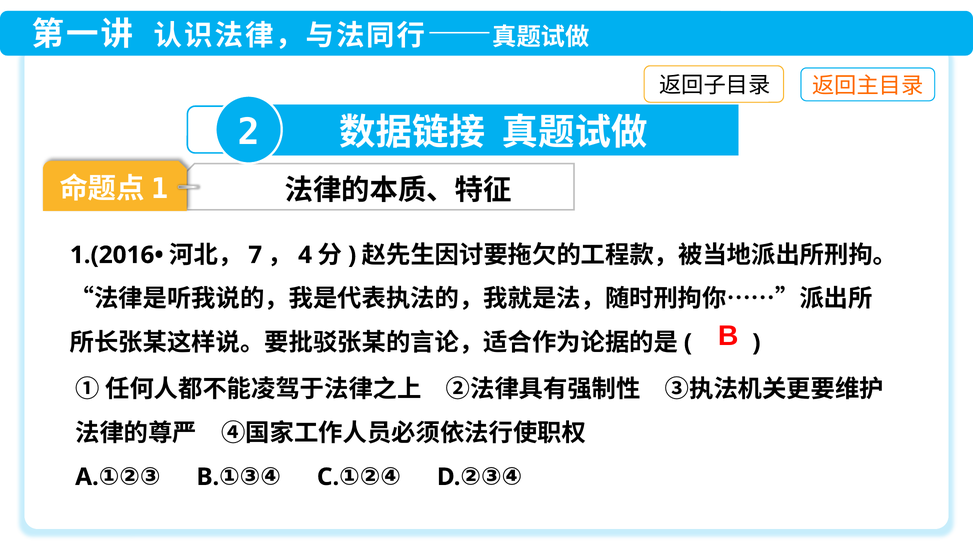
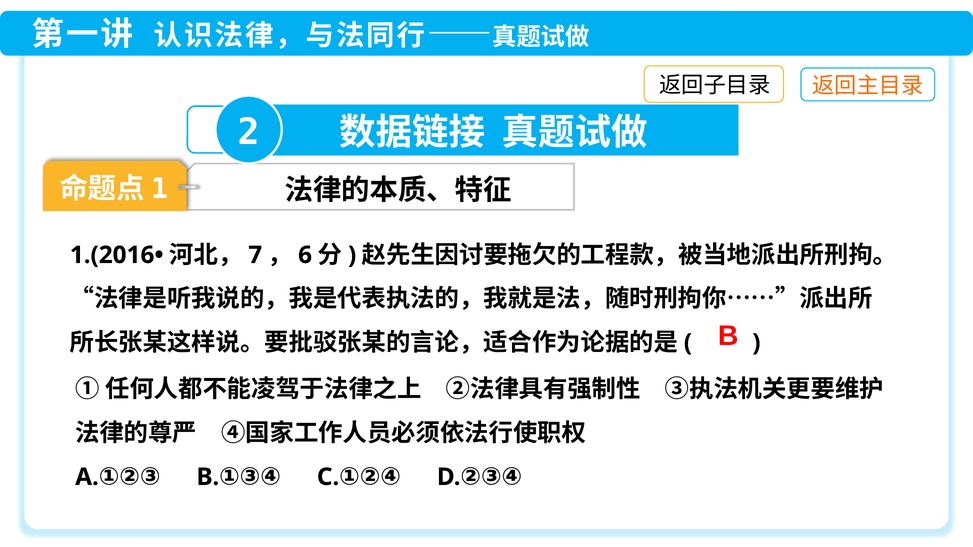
4: 4 -> 6
